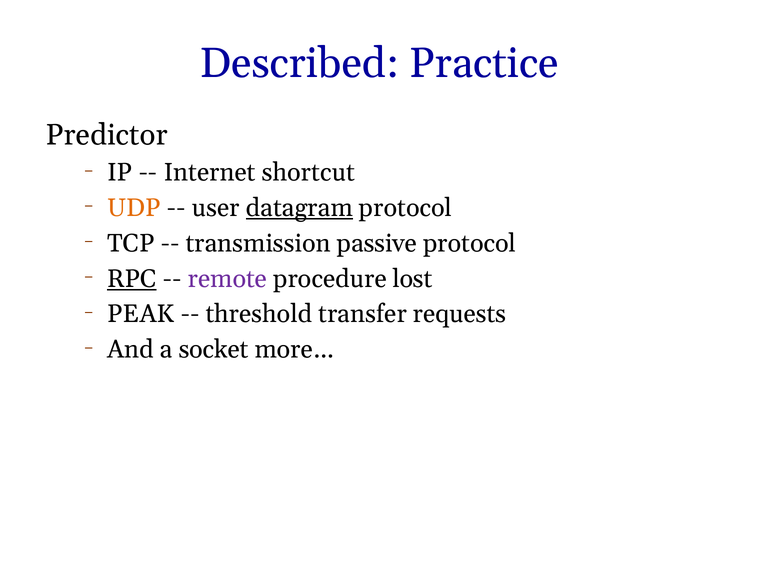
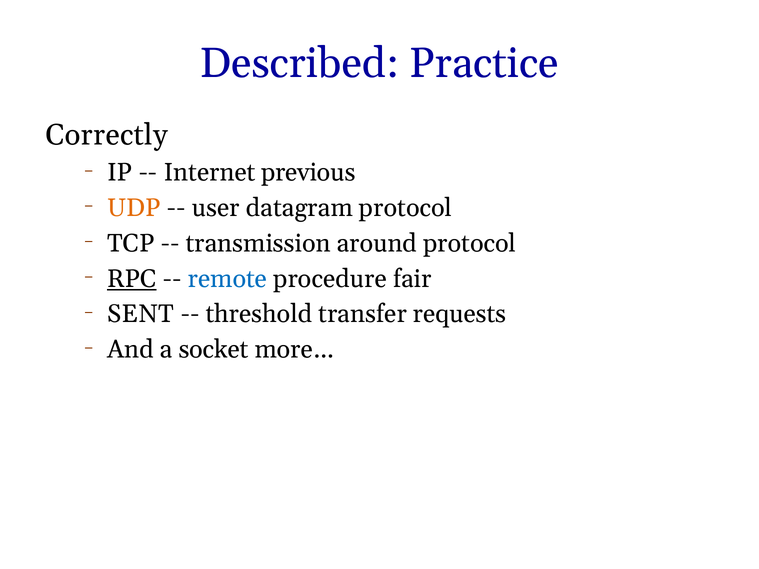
Predictor: Predictor -> Correctly
shortcut: shortcut -> previous
datagram underline: present -> none
passive: passive -> around
remote colour: purple -> blue
lost: lost -> fair
PEAK: PEAK -> SENT
